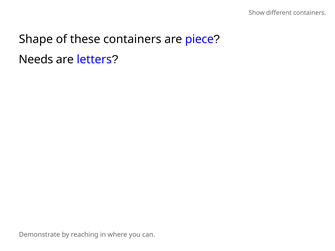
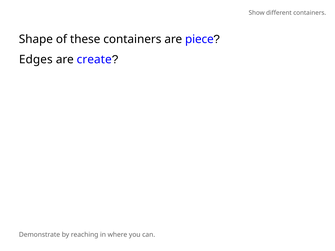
Needs: Needs -> Edges
letters: letters -> create
